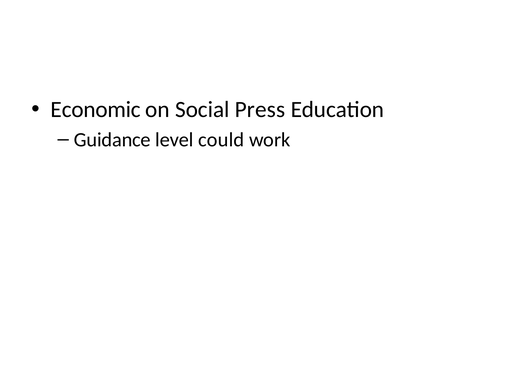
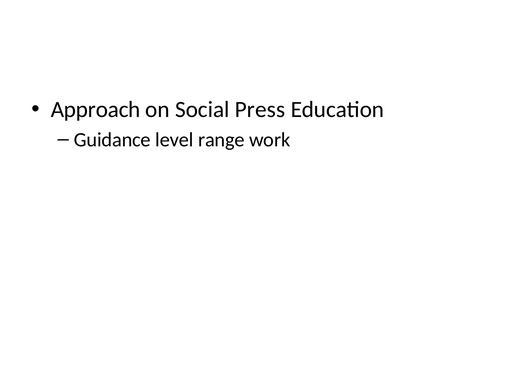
Economic: Economic -> Approach
could: could -> range
